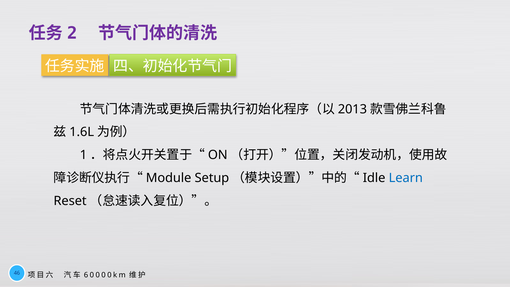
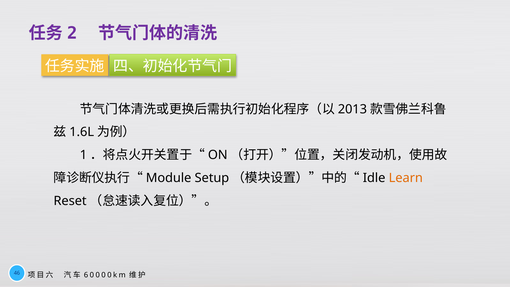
Learn colour: blue -> orange
